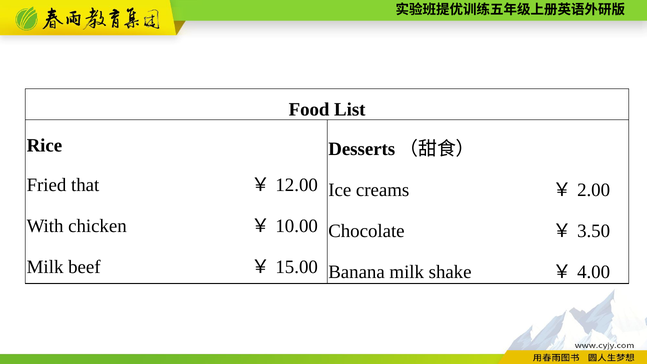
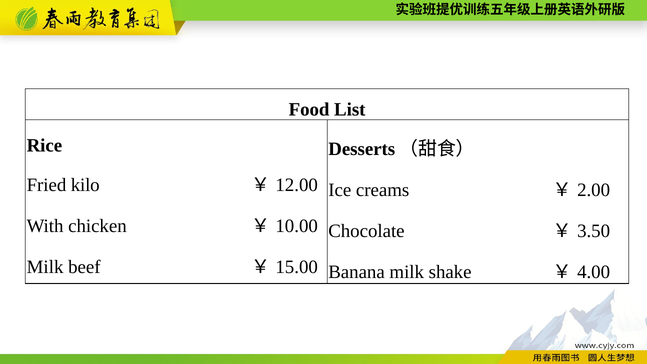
that: that -> kilo
